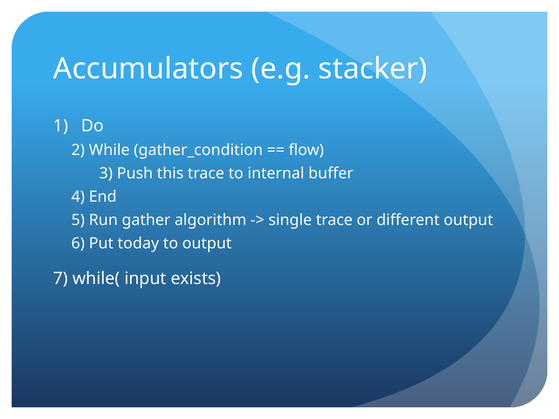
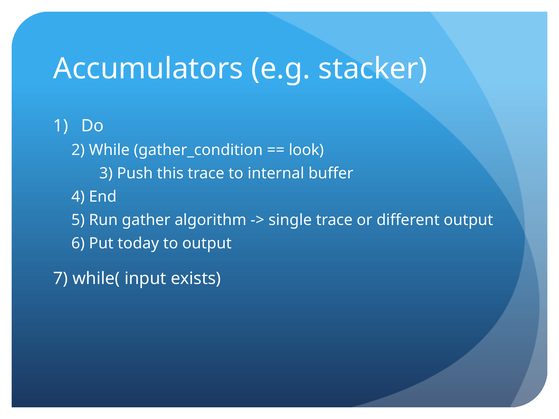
flow: flow -> look
